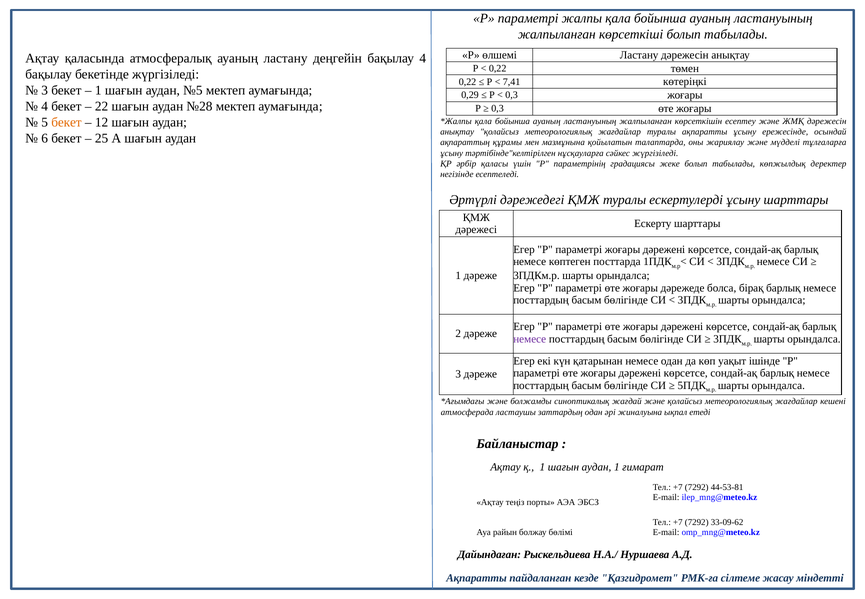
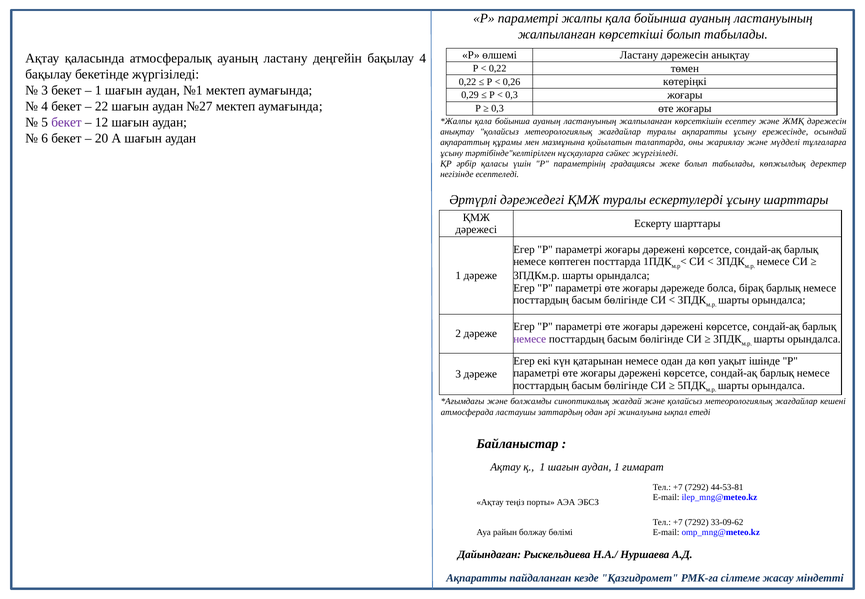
7,41: 7,41 -> 0,26
№5: №5 -> №1
№28: №28 -> №27
бекет at (66, 122) colour: orange -> purple
25: 25 -> 20
